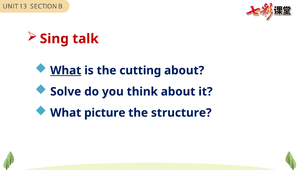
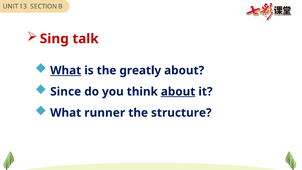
cutting: cutting -> greatly
Solve: Solve -> Since
about at (178, 92) underline: none -> present
picture: picture -> runner
